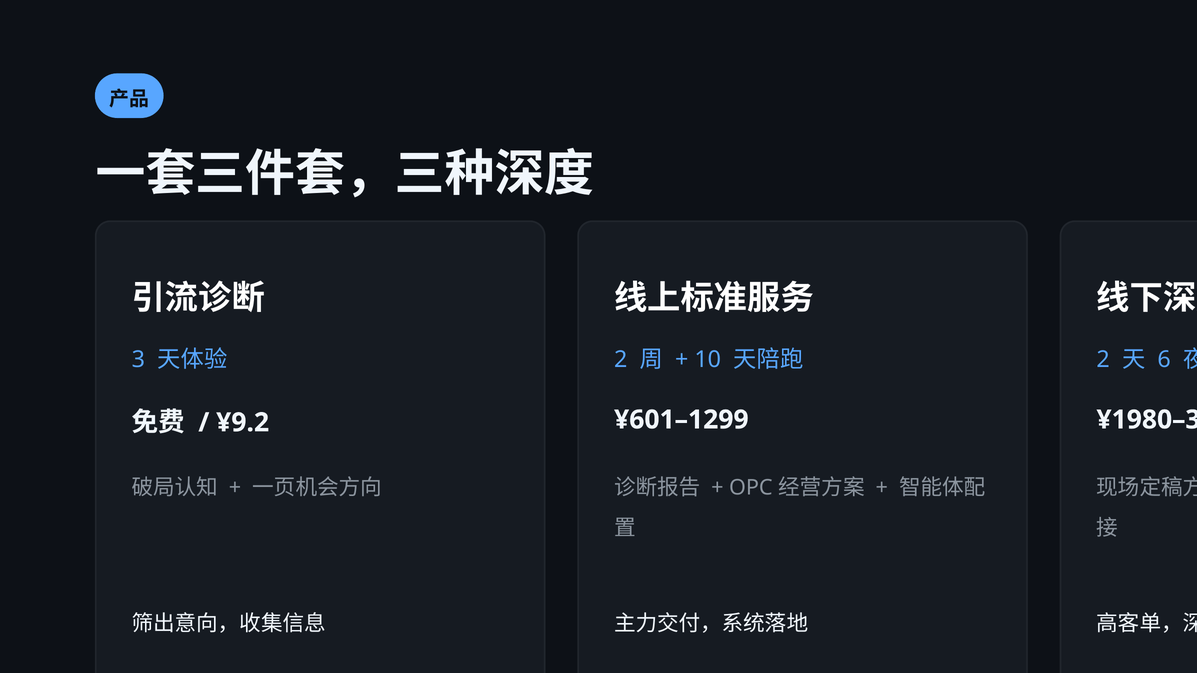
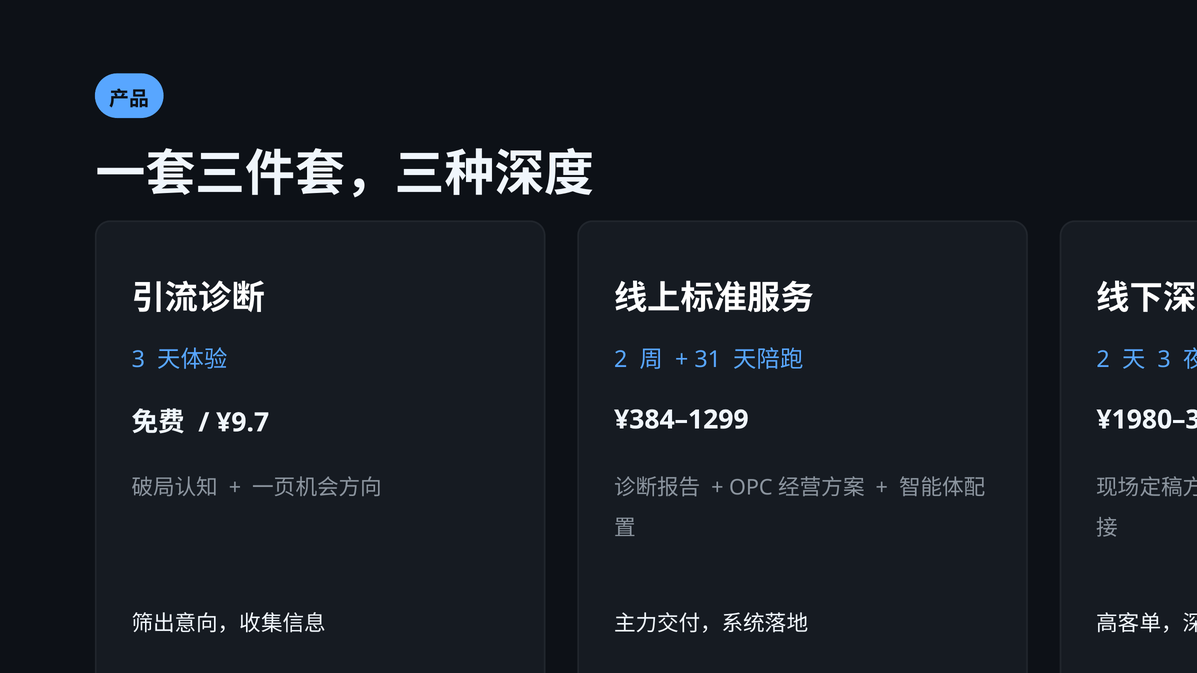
10: 10 -> 31
6 at (1164, 360): 6 -> 3
¥9.2: ¥9.2 -> ¥9.7
¥601–1299: ¥601–1299 -> ¥384–1299
